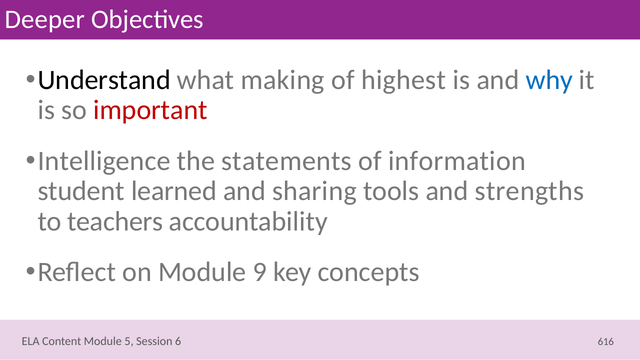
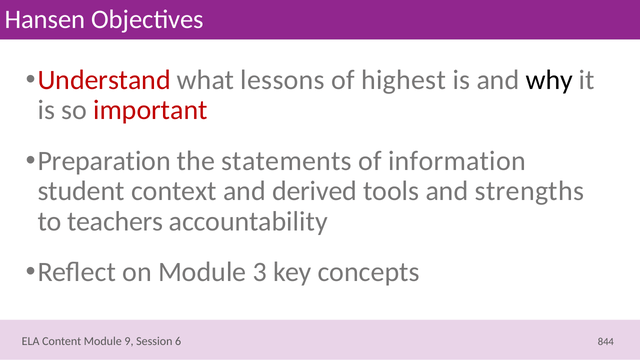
Deeper: Deeper -> Hansen
Understand colour: black -> red
making: making -> lessons
why colour: blue -> black
Intelligence: Intelligence -> Preparation
learned: learned -> context
sharing: sharing -> derived
9: 9 -> 3
5: 5 -> 9
616: 616 -> 844
